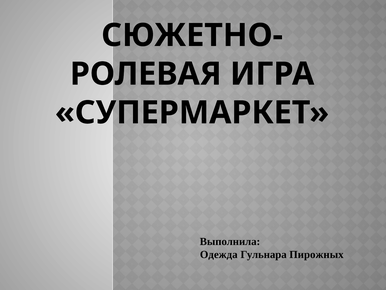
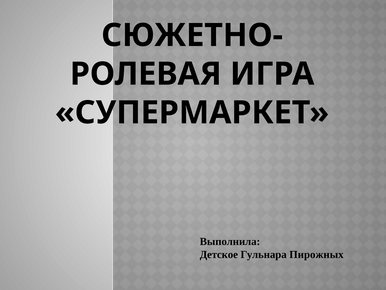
Одежда: Одежда -> Детское
